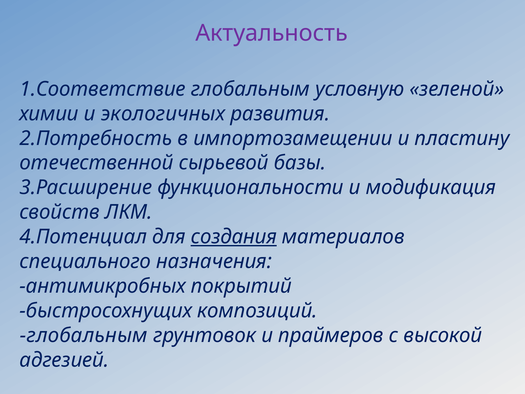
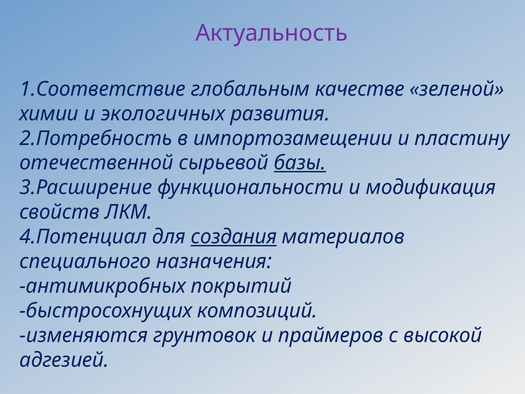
условную: условную -> качестве
базы underline: none -> present
глобальным at (84, 335): глобальным -> изменяются
